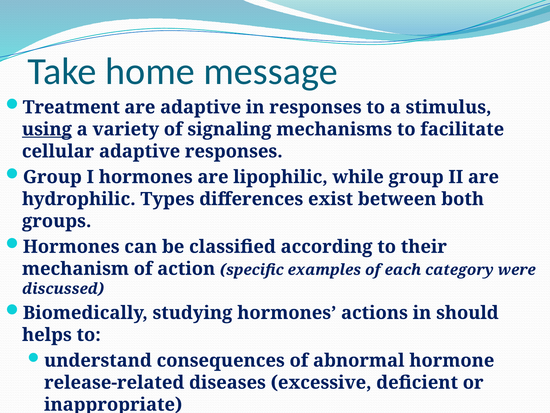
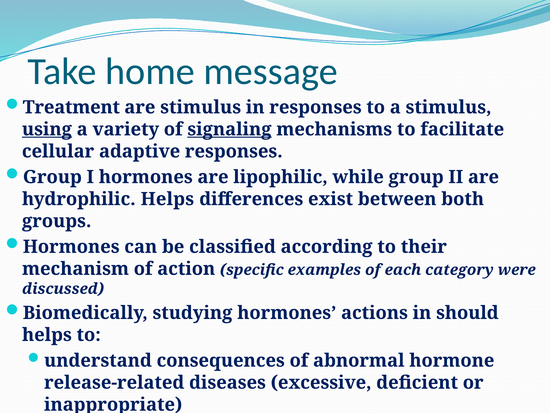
are adaptive: adaptive -> stimulus
signaling underline: none -> present
hydrophilic Types: Types -> Helps
